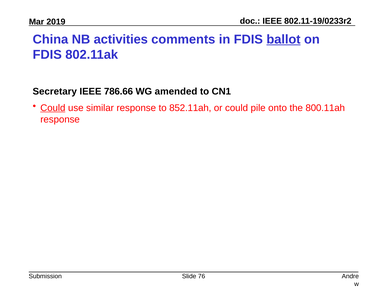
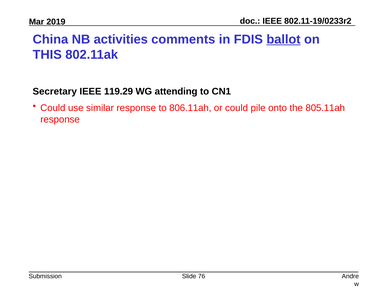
FDIS at (47, 55): FDIS -> THIS
786.66: 786.66 -> 119.29
amended: amended -> attending
Could at (53, 108) underline: present -> none
852.11ah: 852.11ah -> 806.11ah
800.11ah: 800.11ah -> 805.11ah
